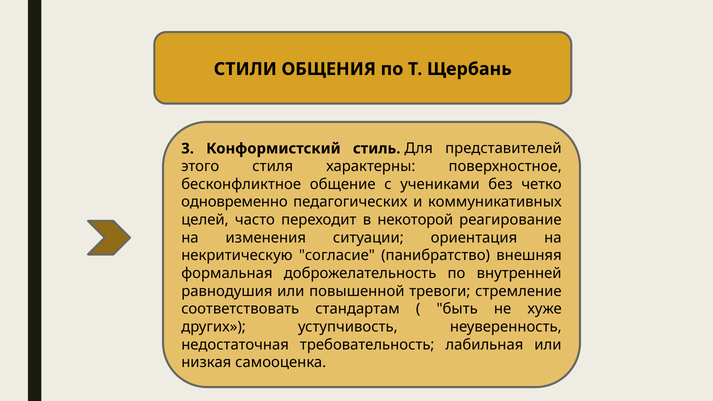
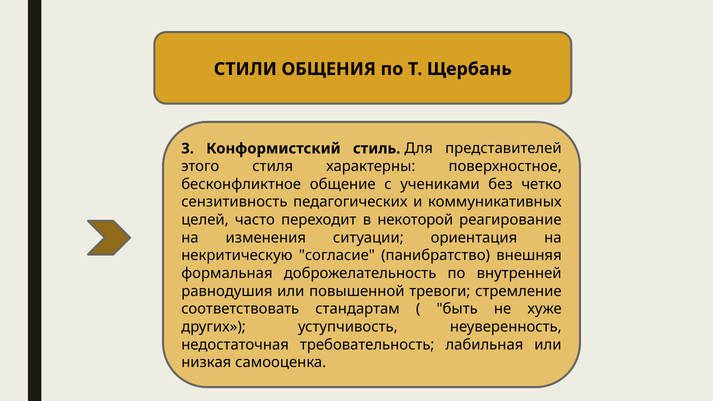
одновременно: одновременно -> сензитивность
